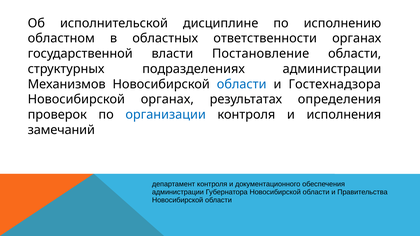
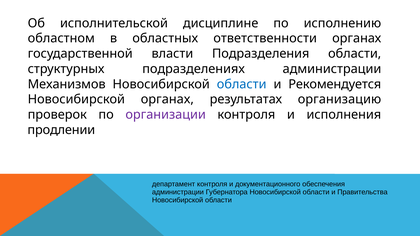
Постановление: Постановление -> Подразделения
Гостехнадзора: Гостехнадзора -> Рекомендуется
определения: определения -> организацию
организации colour: blue -> purple
замечаний: замечаний -> продлении
